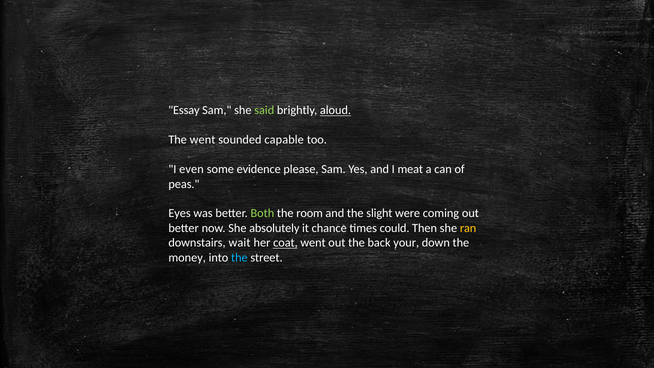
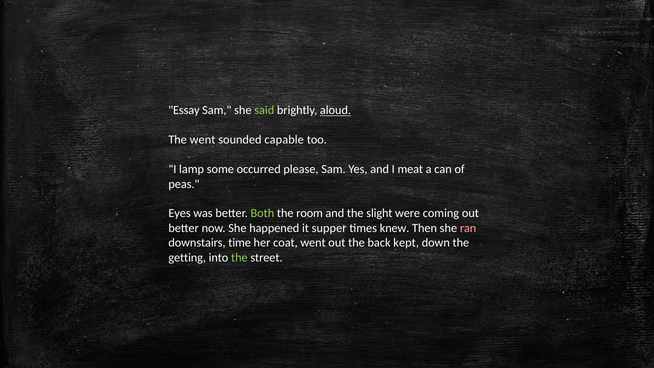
even: even -> lamp
evidence: evidence -> occurred
absolutely: absolutely -> happened
chance: chance -> supper
could: could -> knew
ran colour: yellow -> pink
wait: wait -> time
coat underline: present -> none
your: your -> kept
money: money -> getting
the at (239, 258) colour: light blue -> light green
